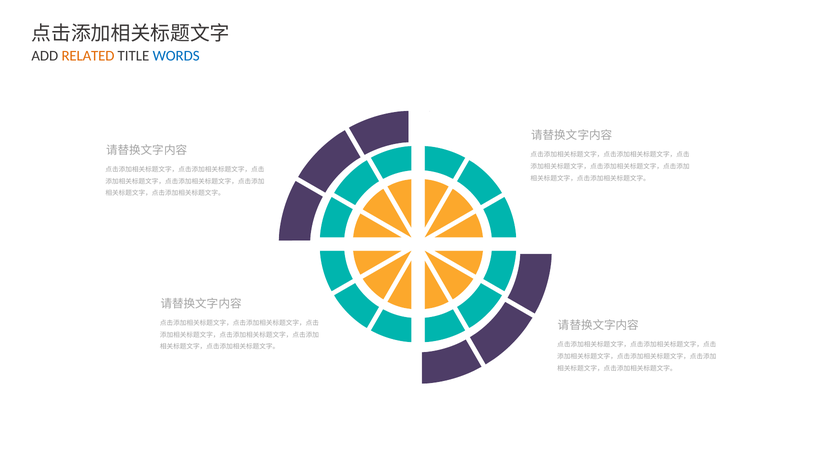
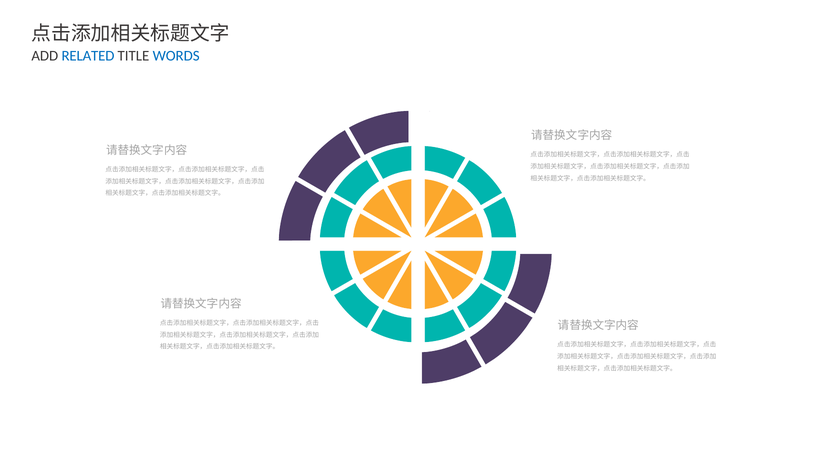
RELATED colour: orange -> blue
